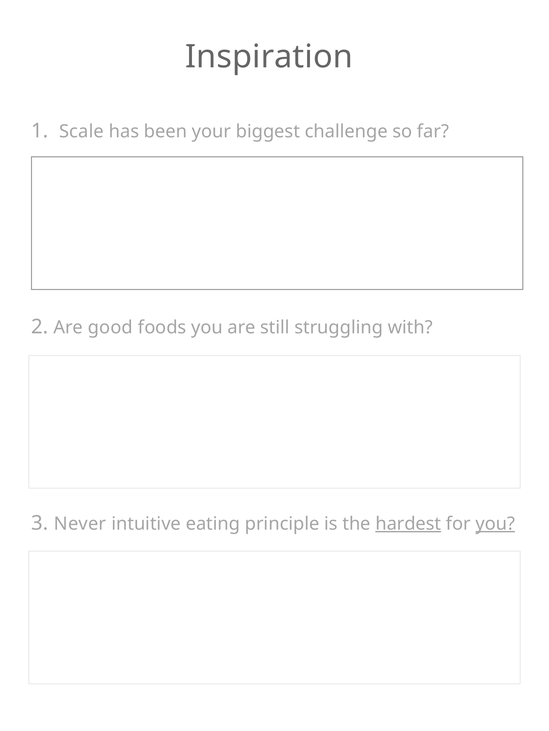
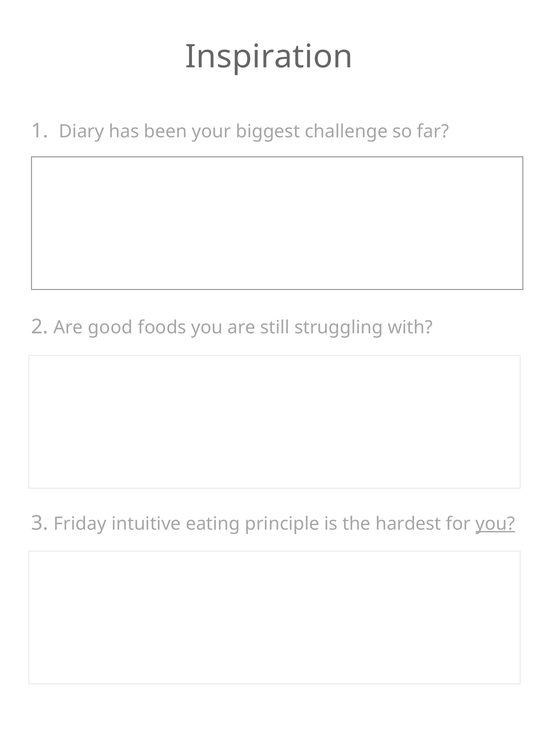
Scale: Scale -> Diary
Never: Never -> Friday
hardest underline: present -> none
